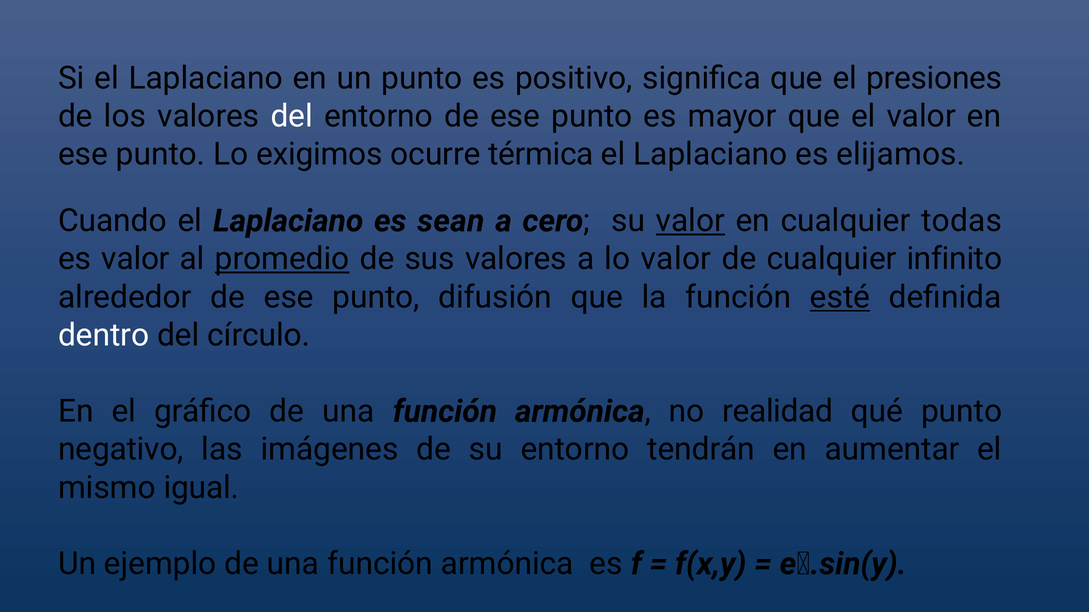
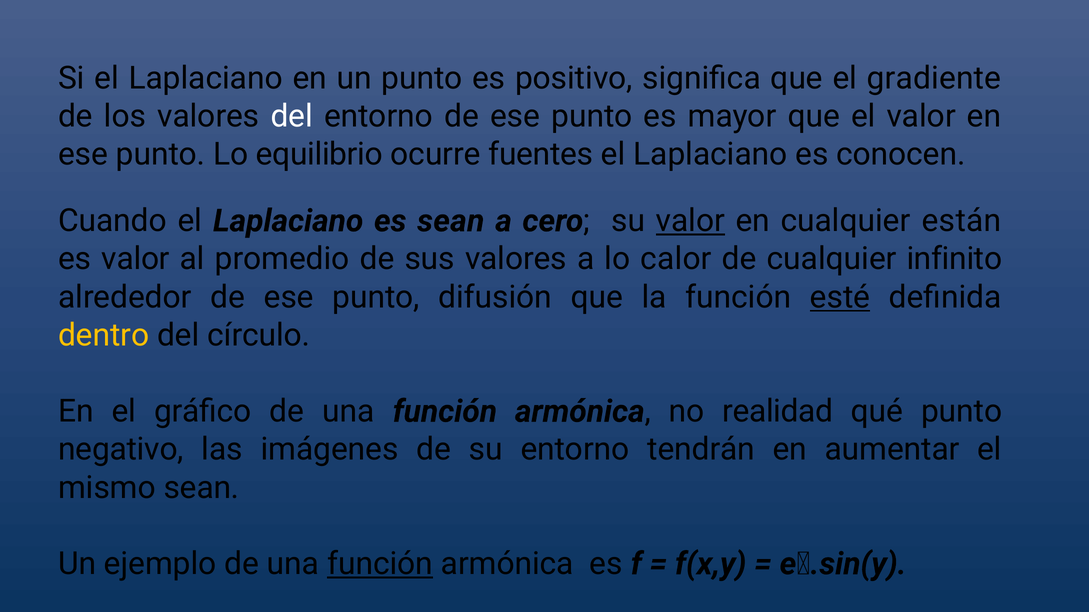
presiones: presiones -> gradiente
exigimos: exigimos -> equilibrio
térmica: térmica -> fuentes
elijamos: elijamos -> conocen
todas: todas -> están
promedio underline: present -> none
lo valor: valor -> calor
dentro colour: white -> yellow
mismo igual: igual -> sean
función at (380, 564) underline: none -> present
